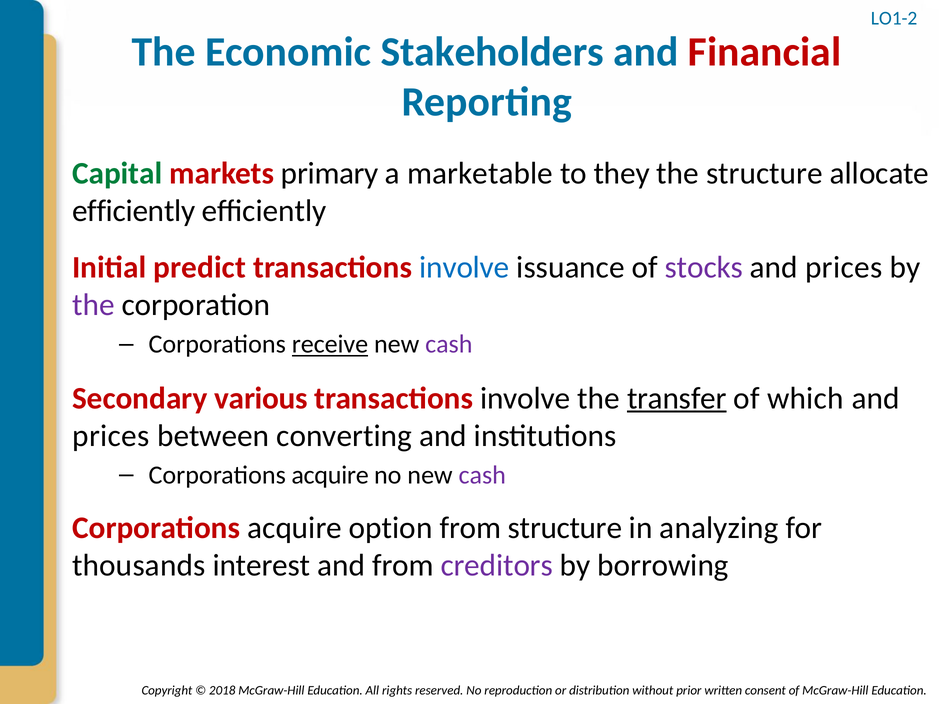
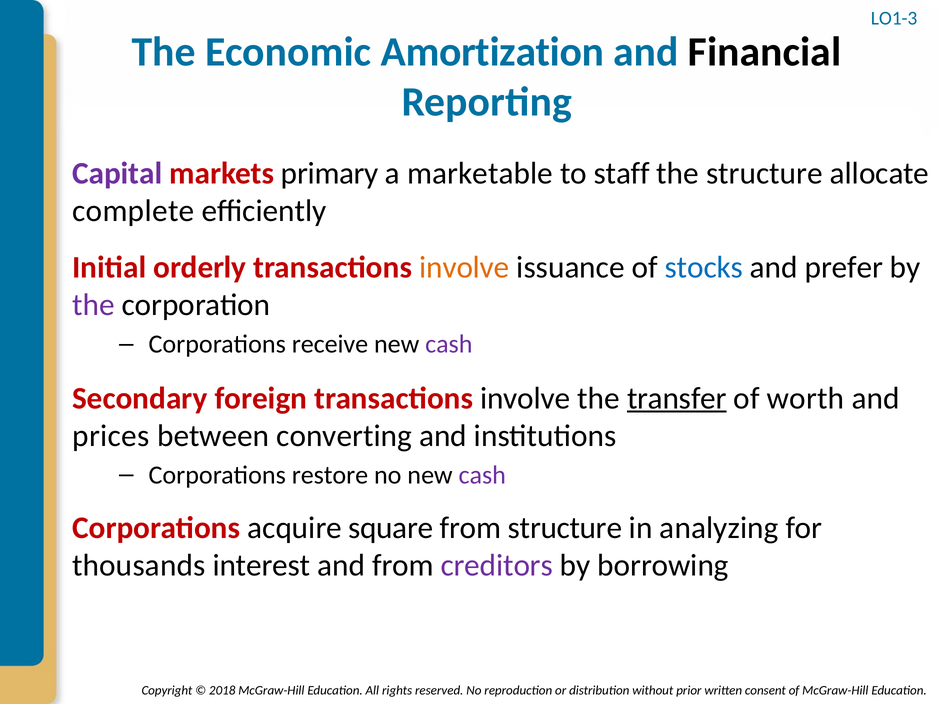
LO1-2: LO1-2 -> LO1-3
Stakeholders: Stakeholders -> Amortization
Financial colour: red -> black
Capital colour: green -> purple
they: they -> staff
efficiently at (134, 211): efficiently -> complete
predict: predict -> orderly
involve at (464, 268) colour: blue -> orange
stocks colour: purple -> blue
prices at (844, 268): prices -> prefer
receive underline: present -> none
various: various -> foreign
which: which -> worth
acquire at (330, 475): acquire -> restore
option: option -> square
